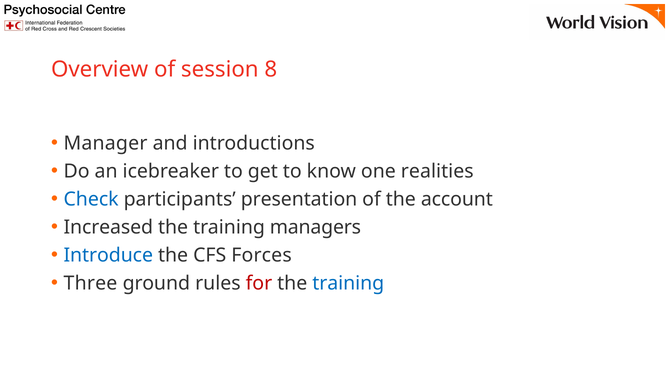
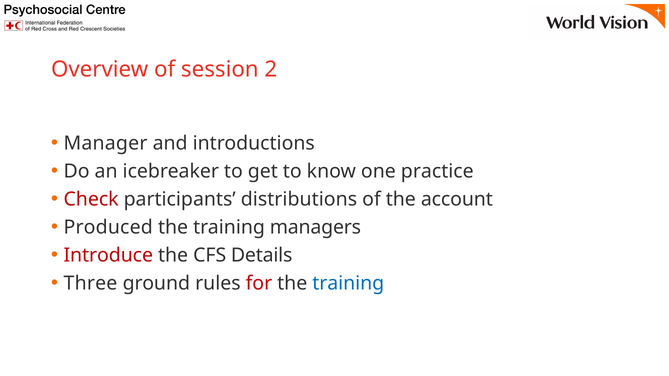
8: 8 -> 2
realities: realities -> practice
Check colour: blue -> red
presentation: presentation -> distributions
Increased: Increased -> Produced
Introduce colour: blue -> red
Forces: Forces -> Details
